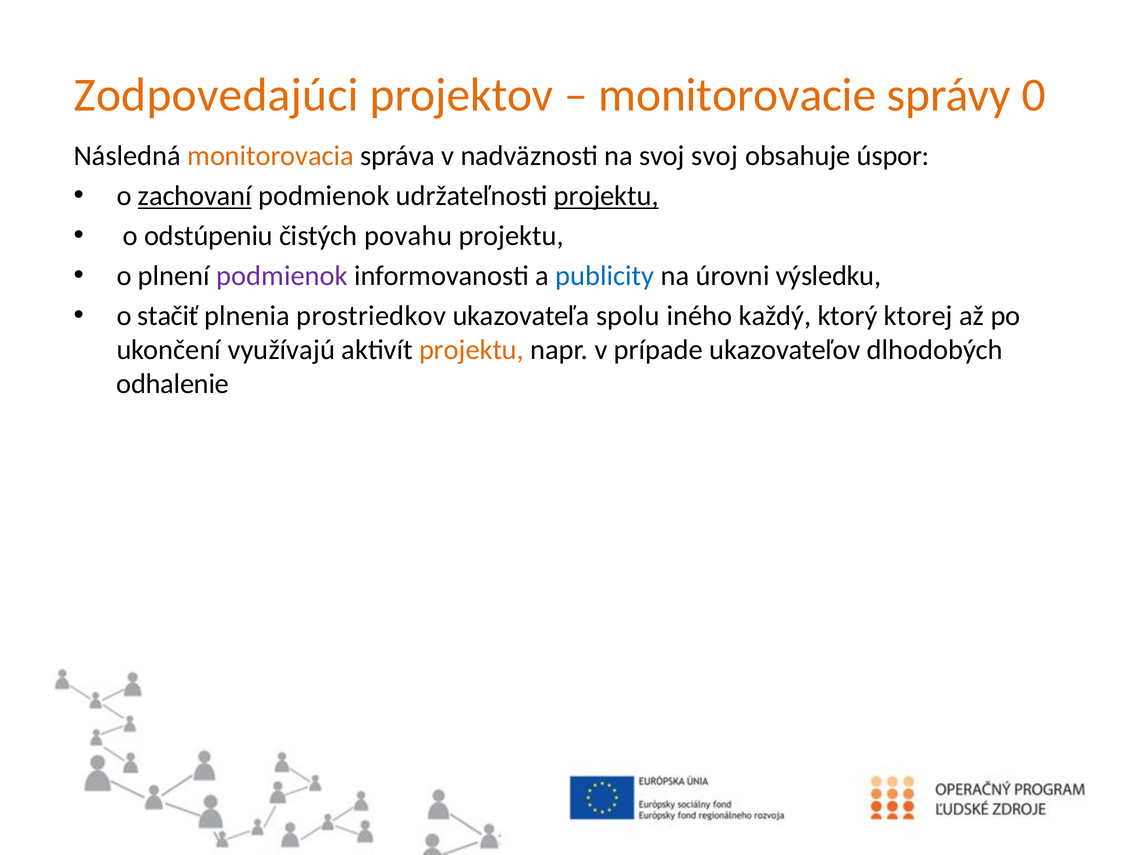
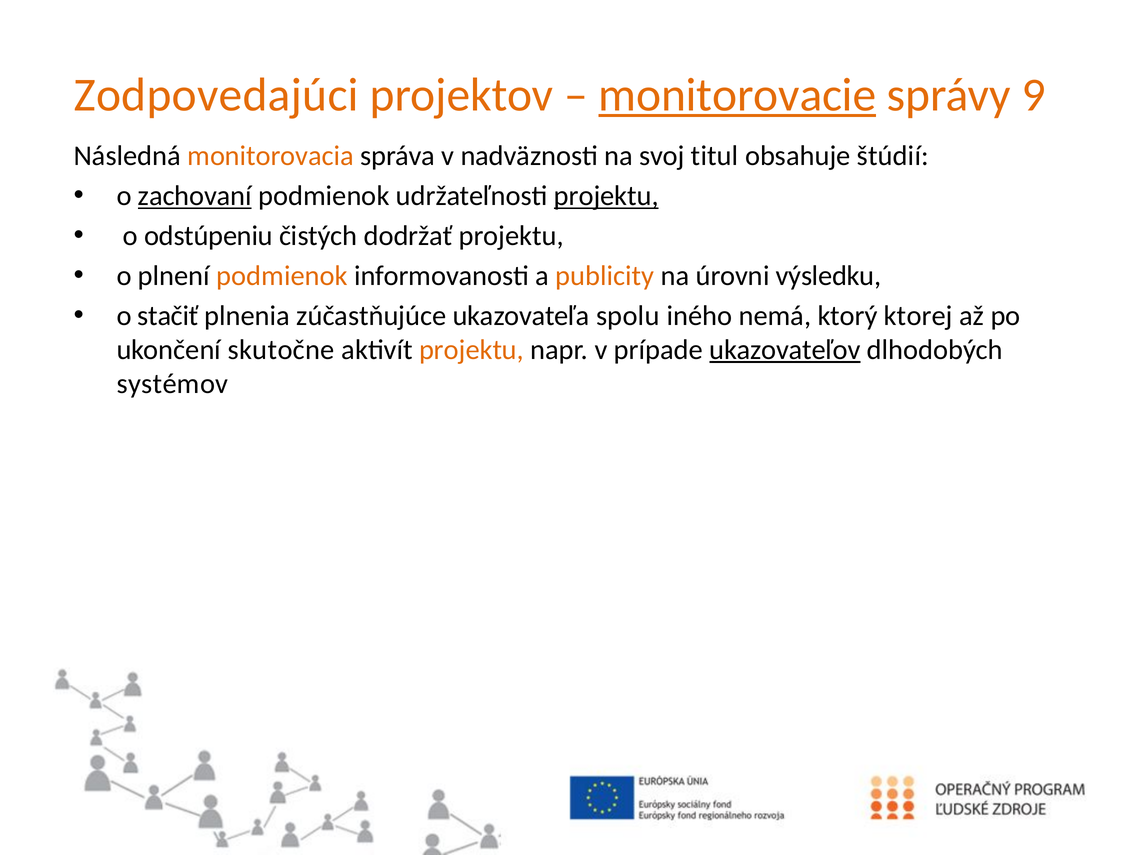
monitorovacie underline: none -> present
0: 0 -> 9
svoj svoj: svoj -> titul
úspor: úspor -> štúdií
povahu: povahu -> dodržať
podmienok at (282, 276) colour: purple -> orange
publicity colour: blue -> orange
prostriedkov: prostriedkov -> zúčastňujúce
každý: každý -> nemá
využívajú: využívajú -> skutočne
ukazovateľov underline: none -> present
odhalenie: odhalenie -> systémov
